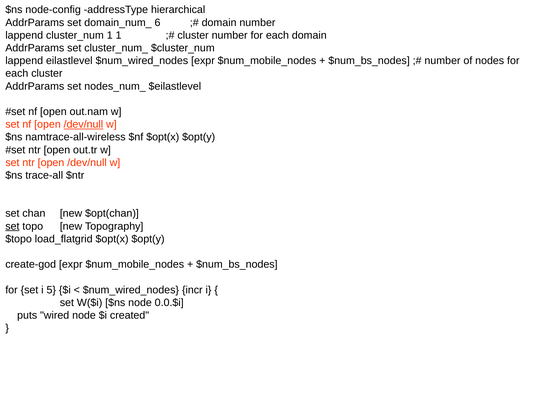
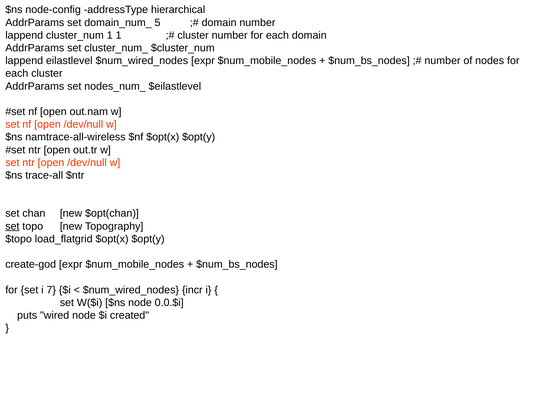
6: 6 -> 5
/dev/null at (83, 124) underline: present -> none
5: 5 -> 7
